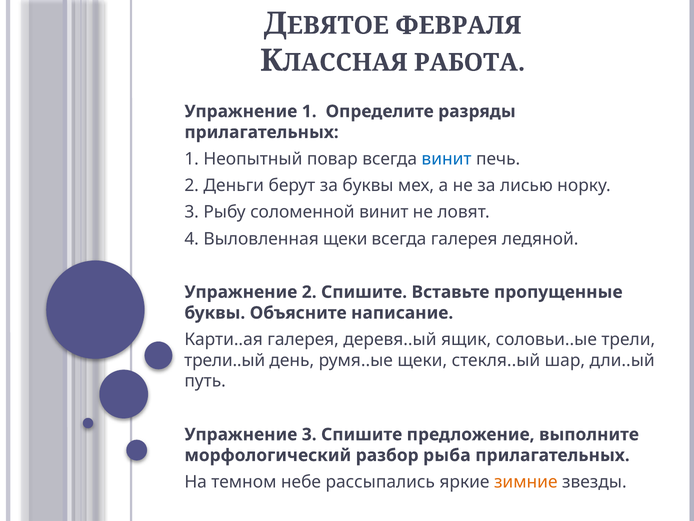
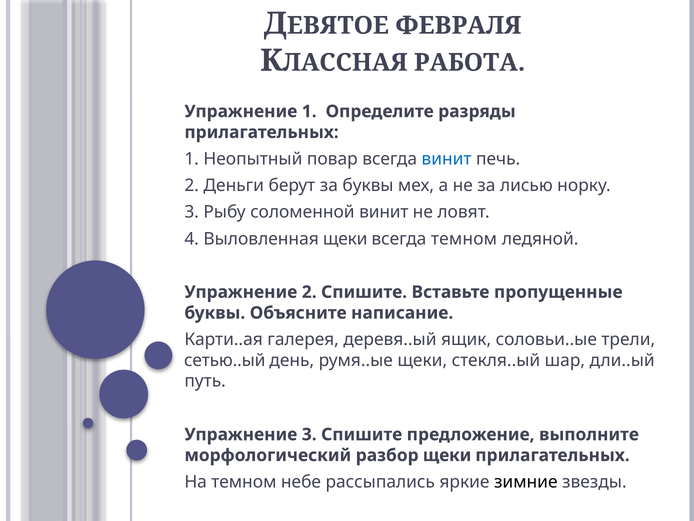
всегда галерея: галерея -> темном
трели..ый: трели..ый -> сетью..ый
разбор рыба: рыба -> щеки
зимние colour: orange -> black
